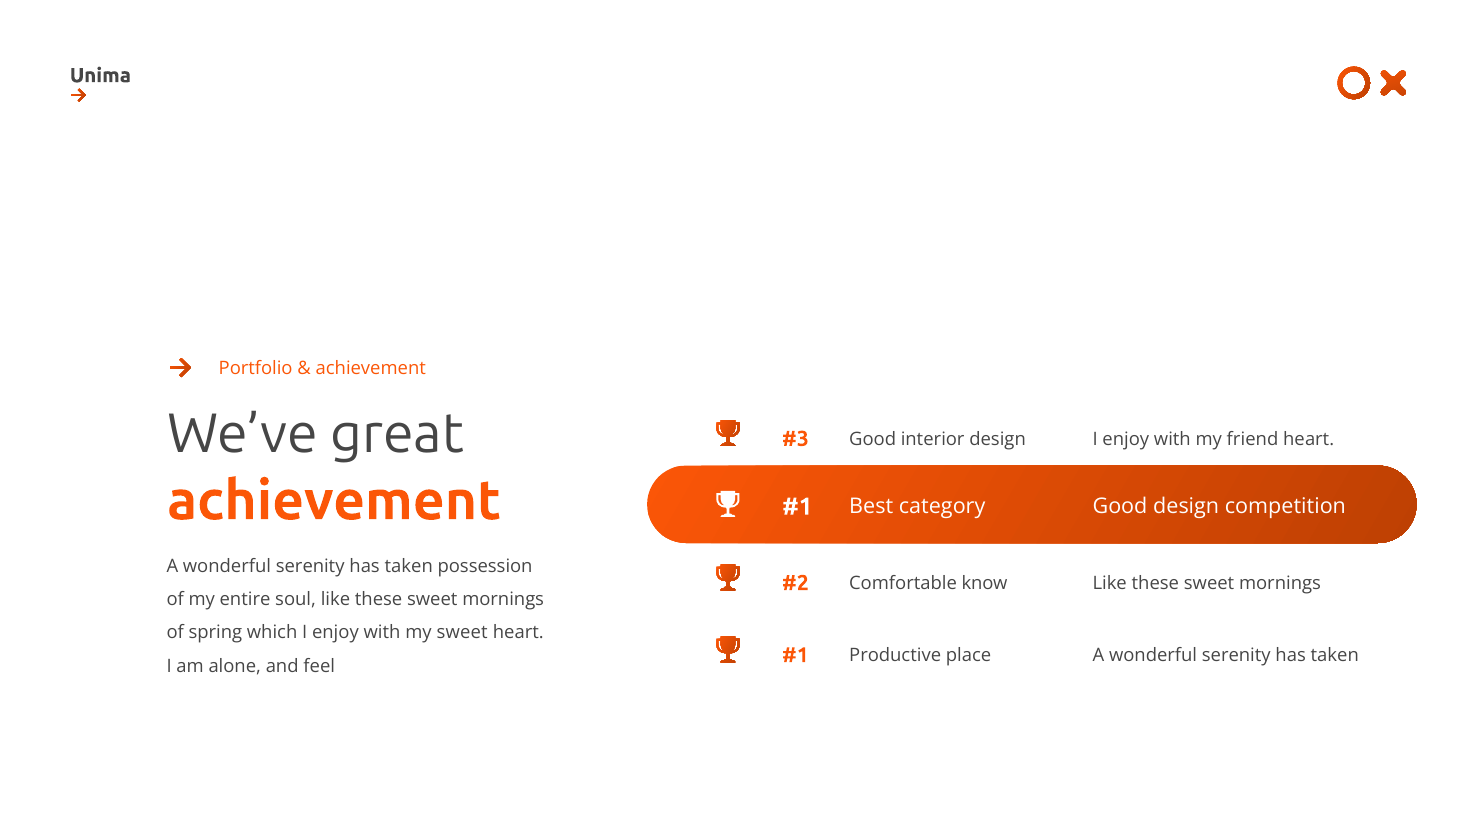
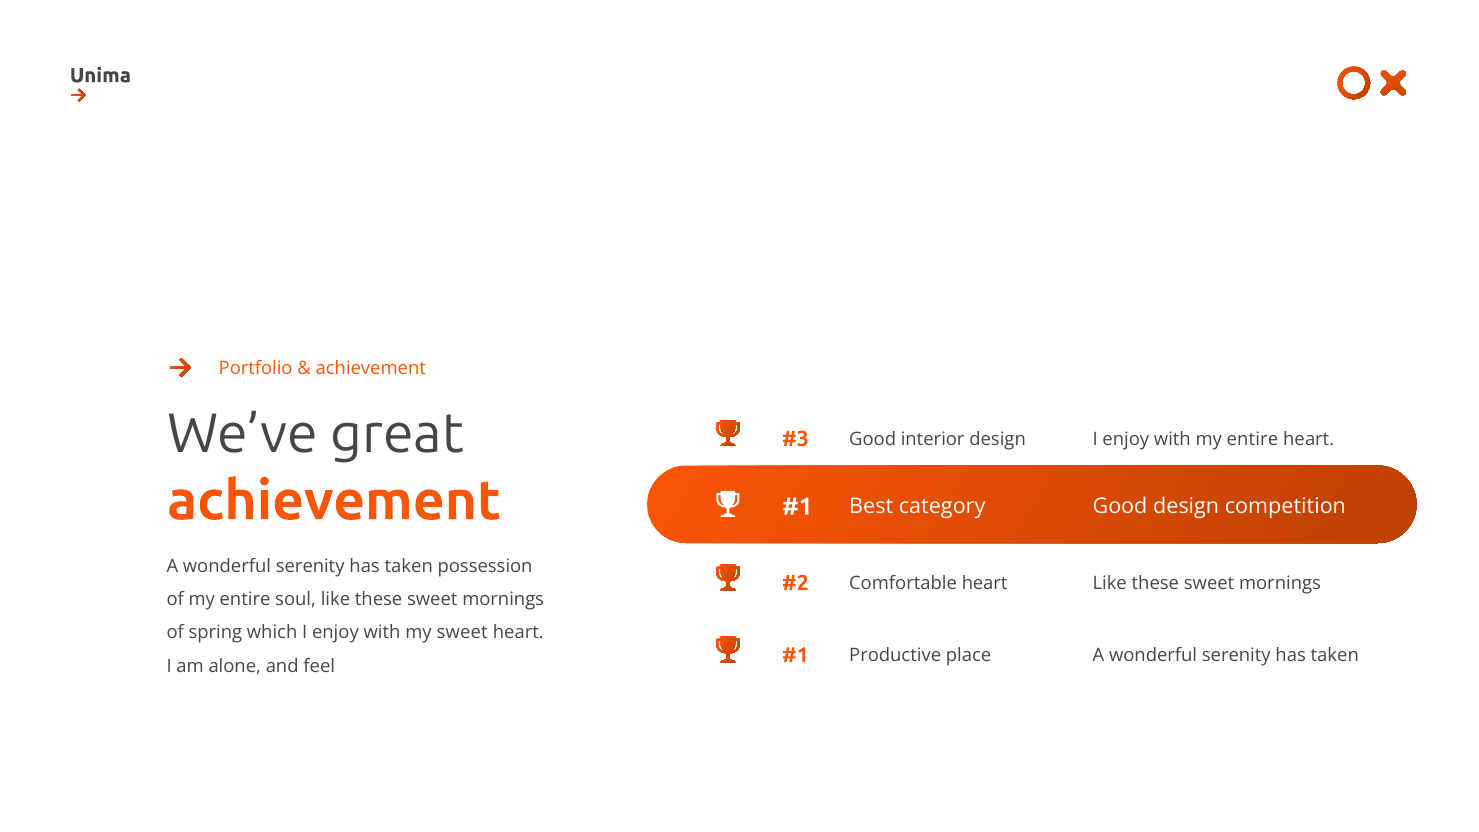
with my friend: friend -> entire
Comfortable know: know -> heart
